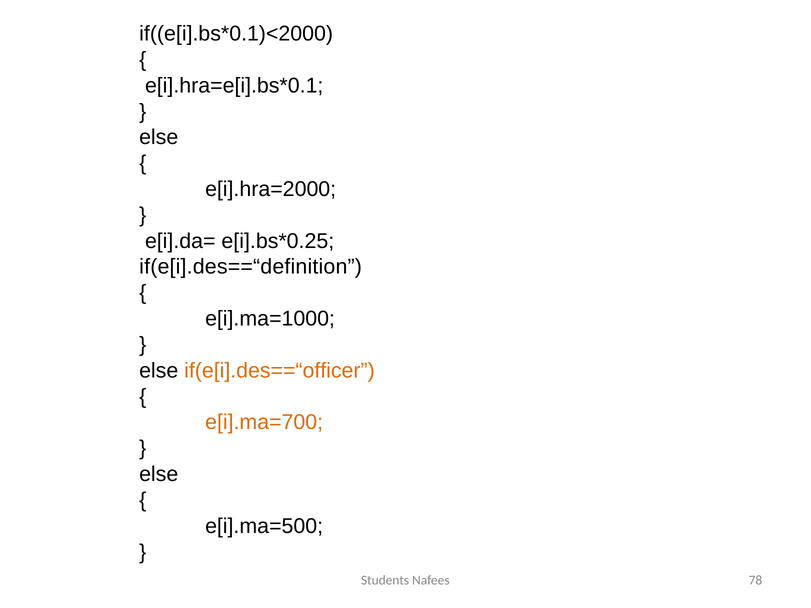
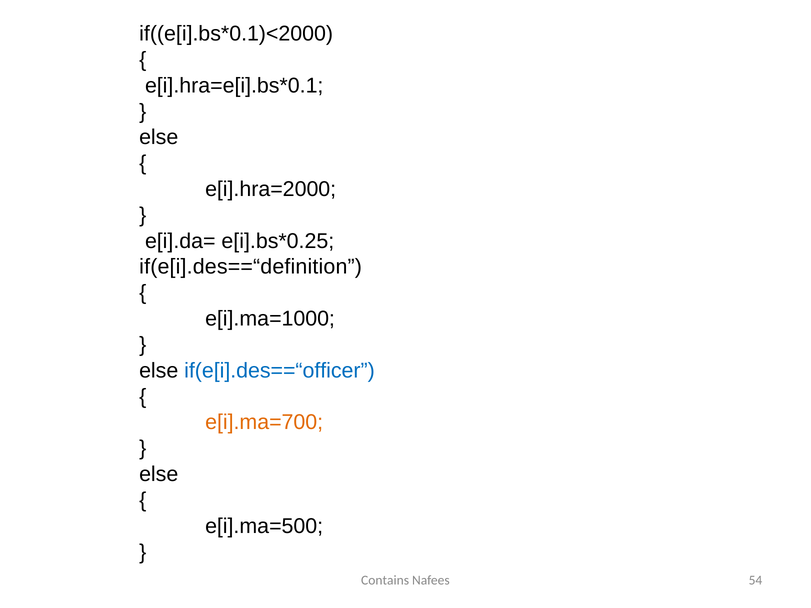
if(e[i].des==“officer colour: orange -> blue
Students: Students -> Contains
78: 78 -> 54
